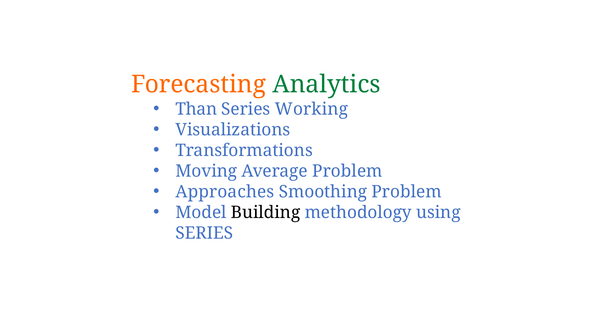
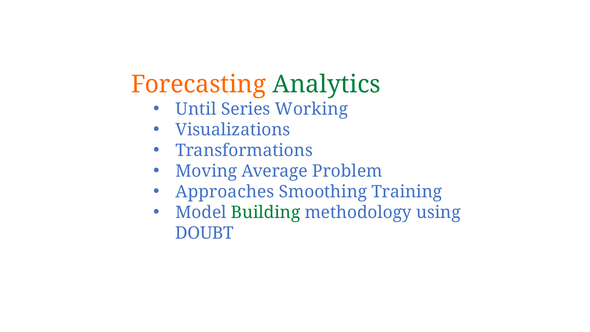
Than: Than -> Until
Smoothing Problem: Problem -> Training
Building colour: black -> green
SERIES at (204, 233): SERIES -> DOUBT
